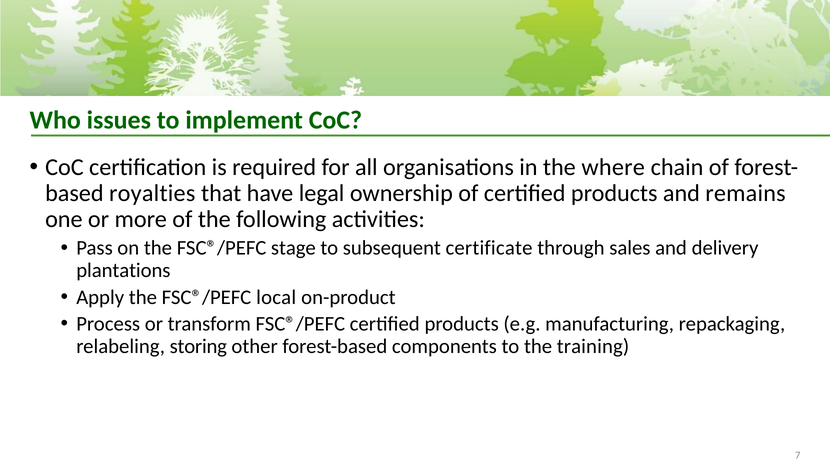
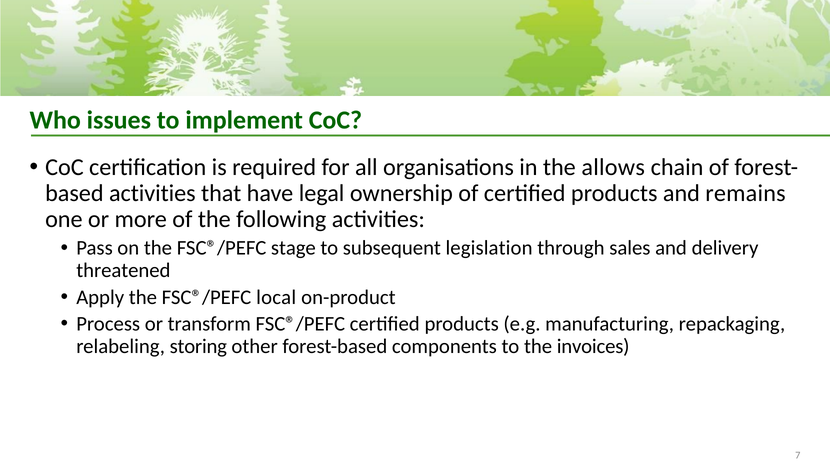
where: where -> allows
royalties at (152, 193): royalties -> activities
certificate: certificate -> legislation
plantations: plantations -> threatened
training: training -> invoices
